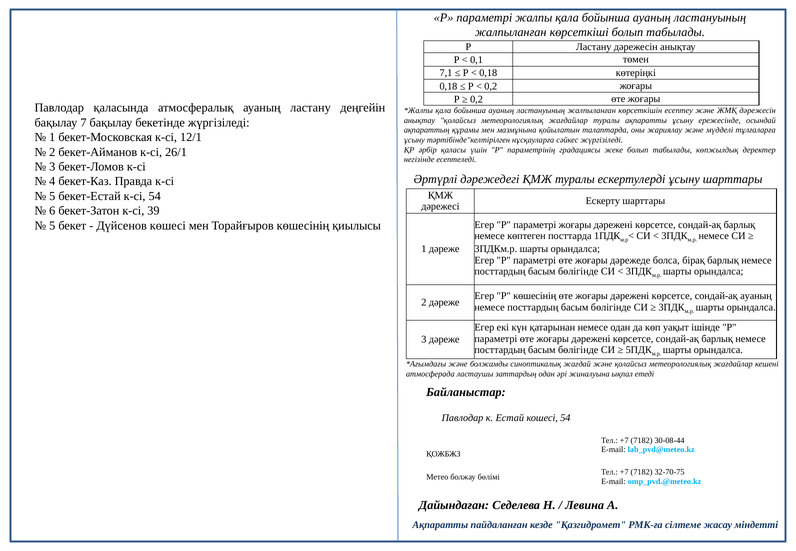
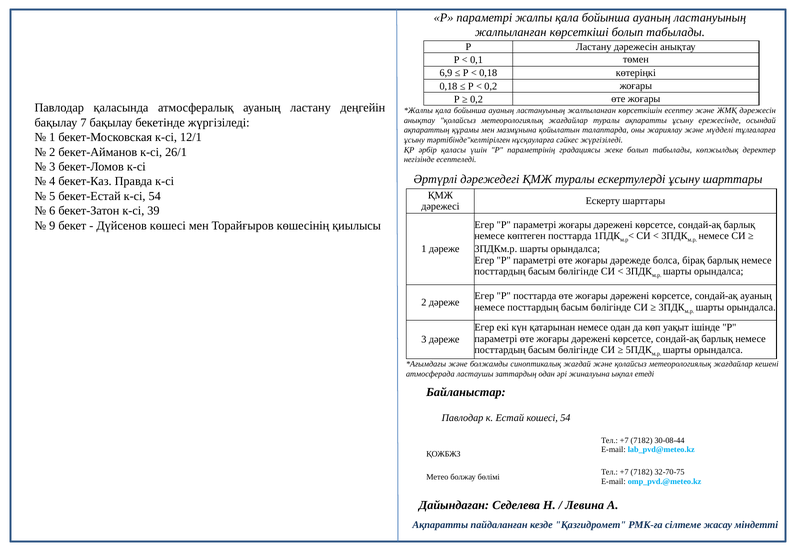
7,1: 7,1 -> 6,9
5 at (52, 226): 5 -> 9
Р көшесінің: көшесінің -> посттарда
